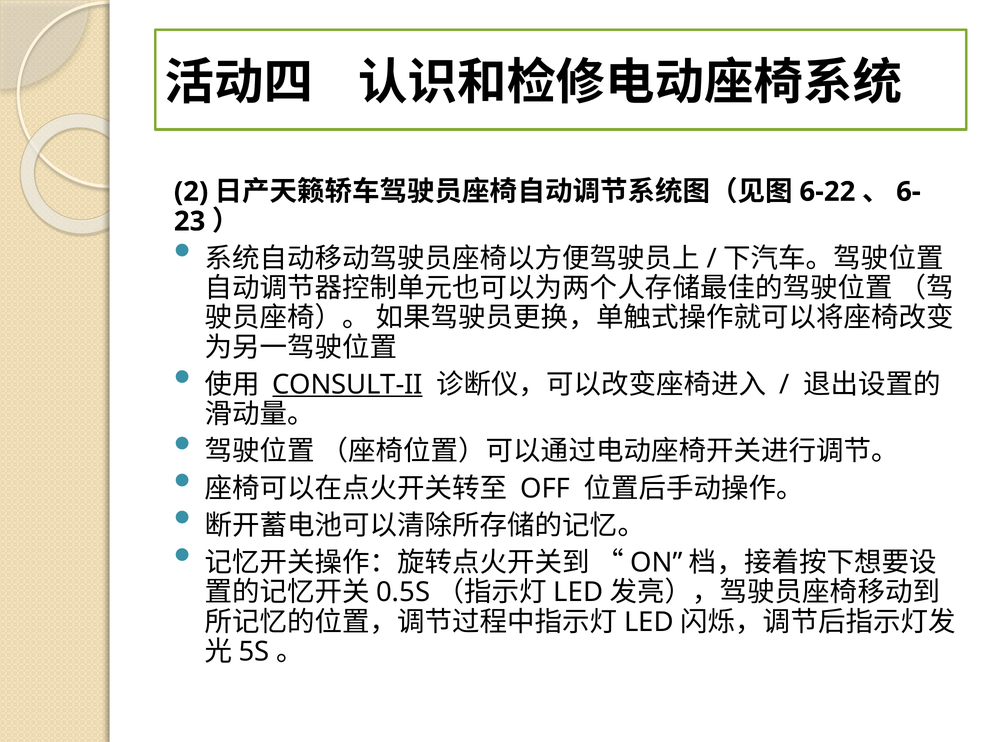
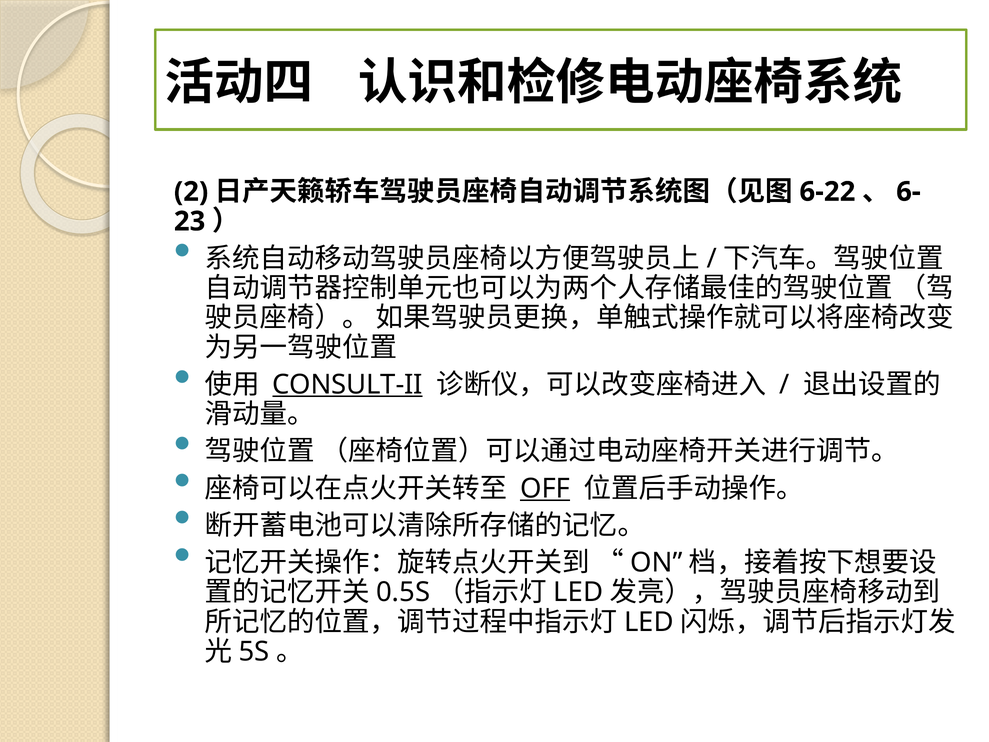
OFF underline: none -> present
